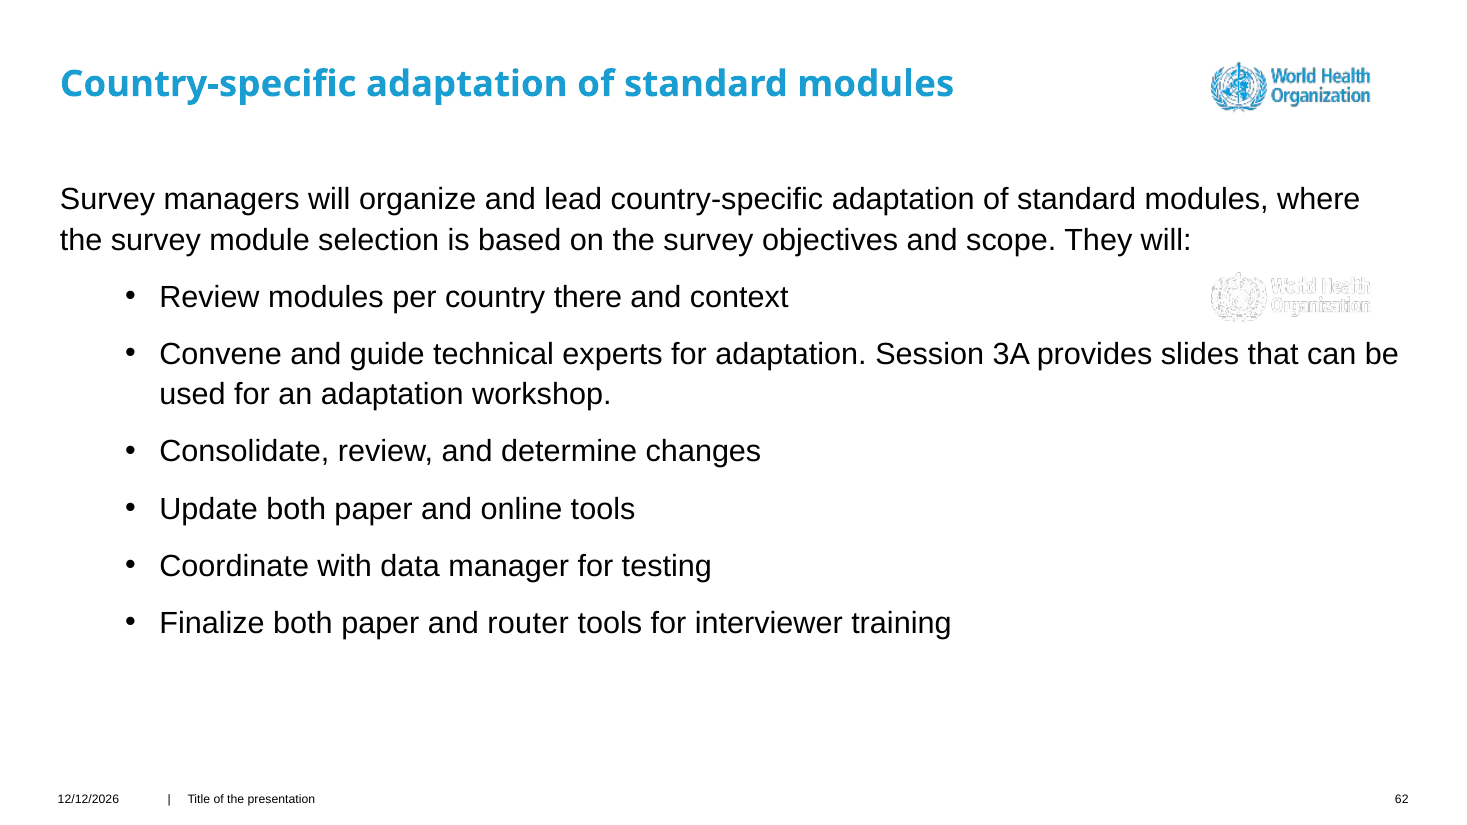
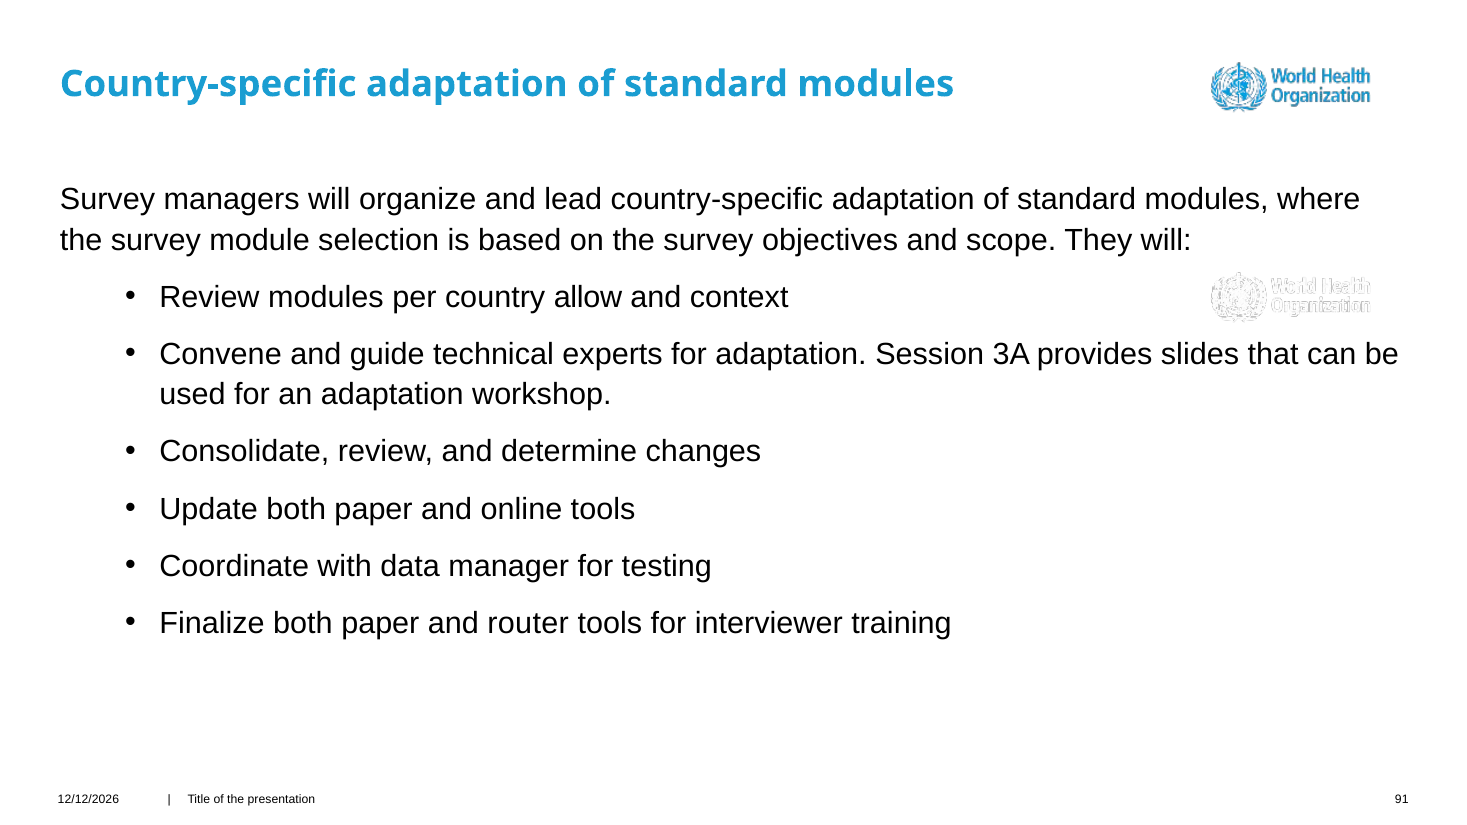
there: there -> allow
62: 62 -> 91
